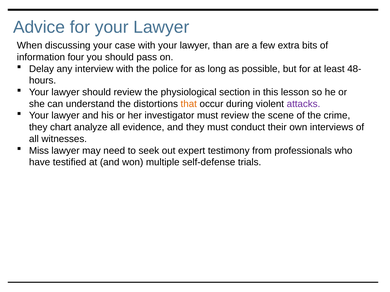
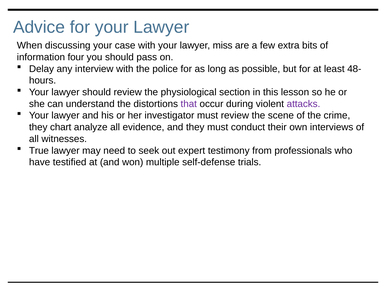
than: than -> miss
that colour: orange -> purple
Miss: Miss -> True
